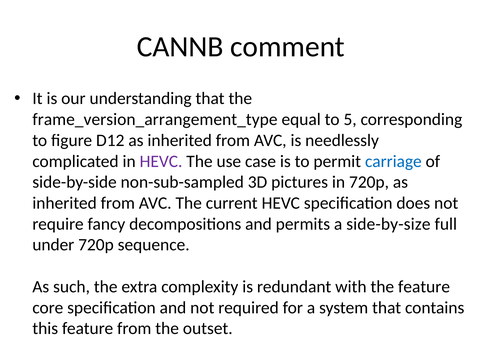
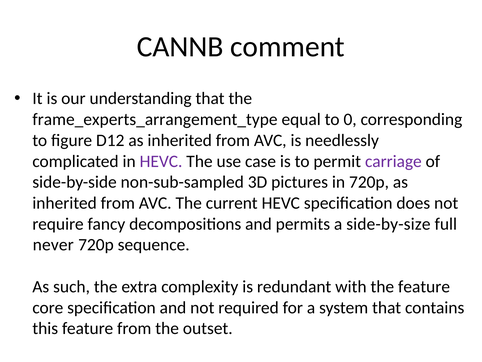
frame_version_arrangement_type: frame_version_arrangement_type -> frame_experts_arrangement_type
5: 5 -> 0
carriage colour: blue -> purple
under: under -> never
